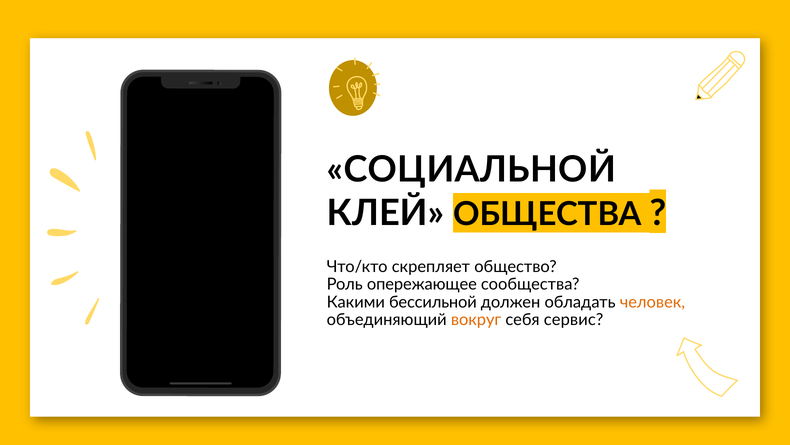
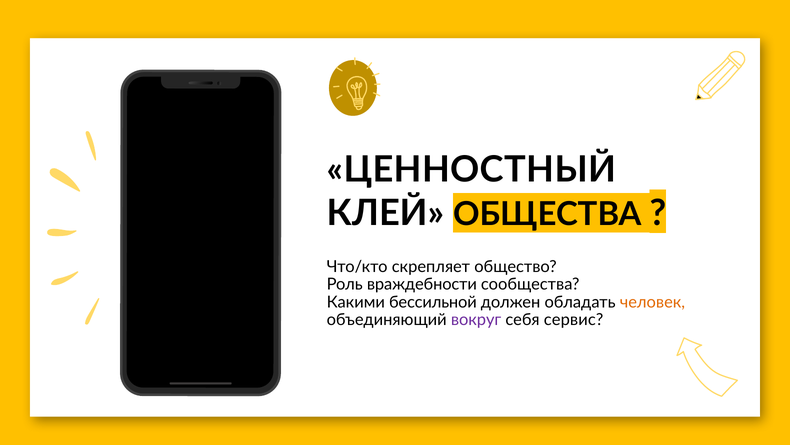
СОЦИАЛЬНОЙ: СОЦИАЛЬНОЙ -> ЦЕННОСТНЫЙ
опережающее: опережающее -> враждебности
вокруг colour: orange -> purple
